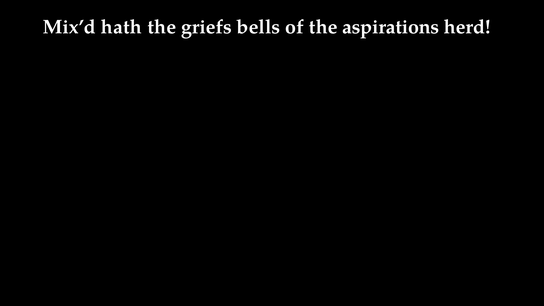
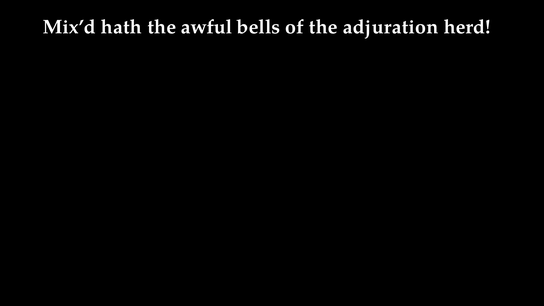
griefs: griefs -> awful
aspirations: aspirations -> adjuration
